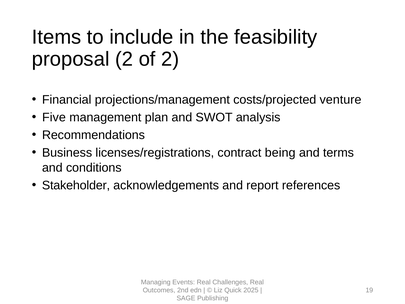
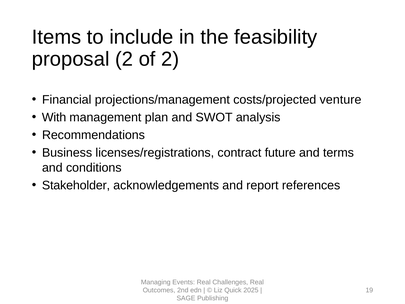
Five: Five -> With
being: being -> future
